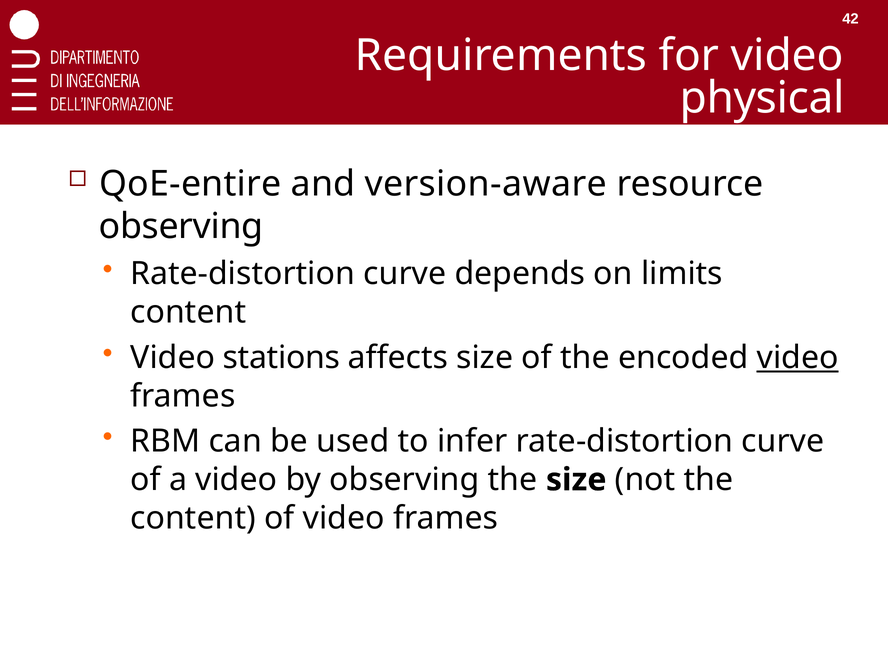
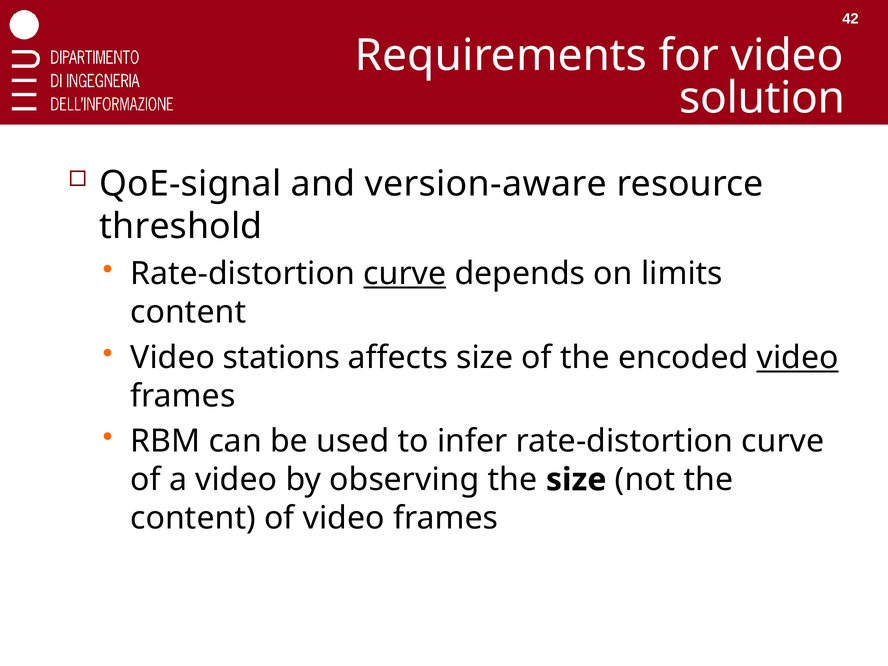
physical: physical -> solution
QoE-entire: QoE-entire -> QoE-signal
observing at (181, 227): observing -> threshold
curve at (405, 274) underline: none -> present
